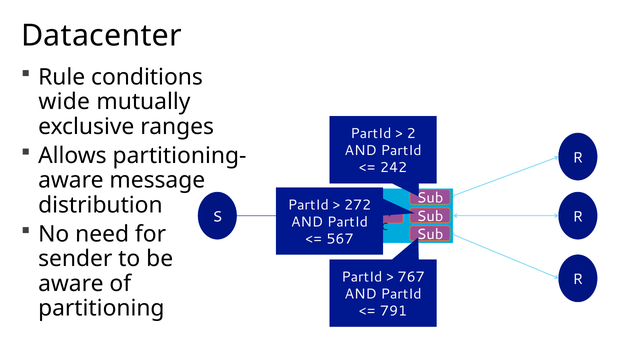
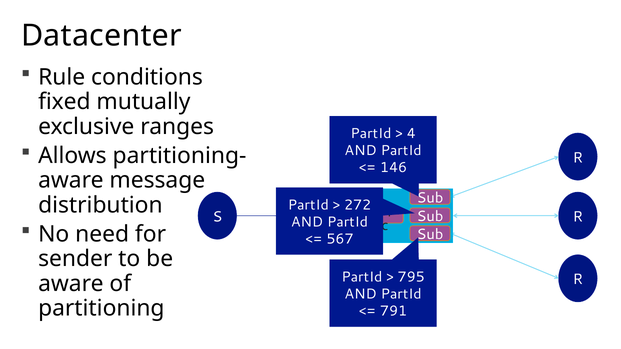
wide: wide -> fixed
2: 2 -> 4
242: 242 -> 146
767: 767 -> 795
